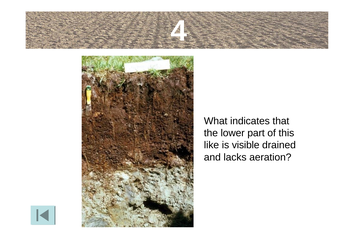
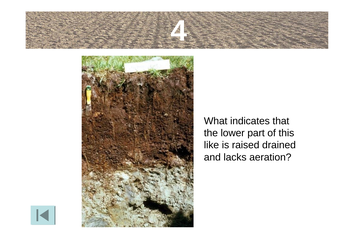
visible: visible -> raised
